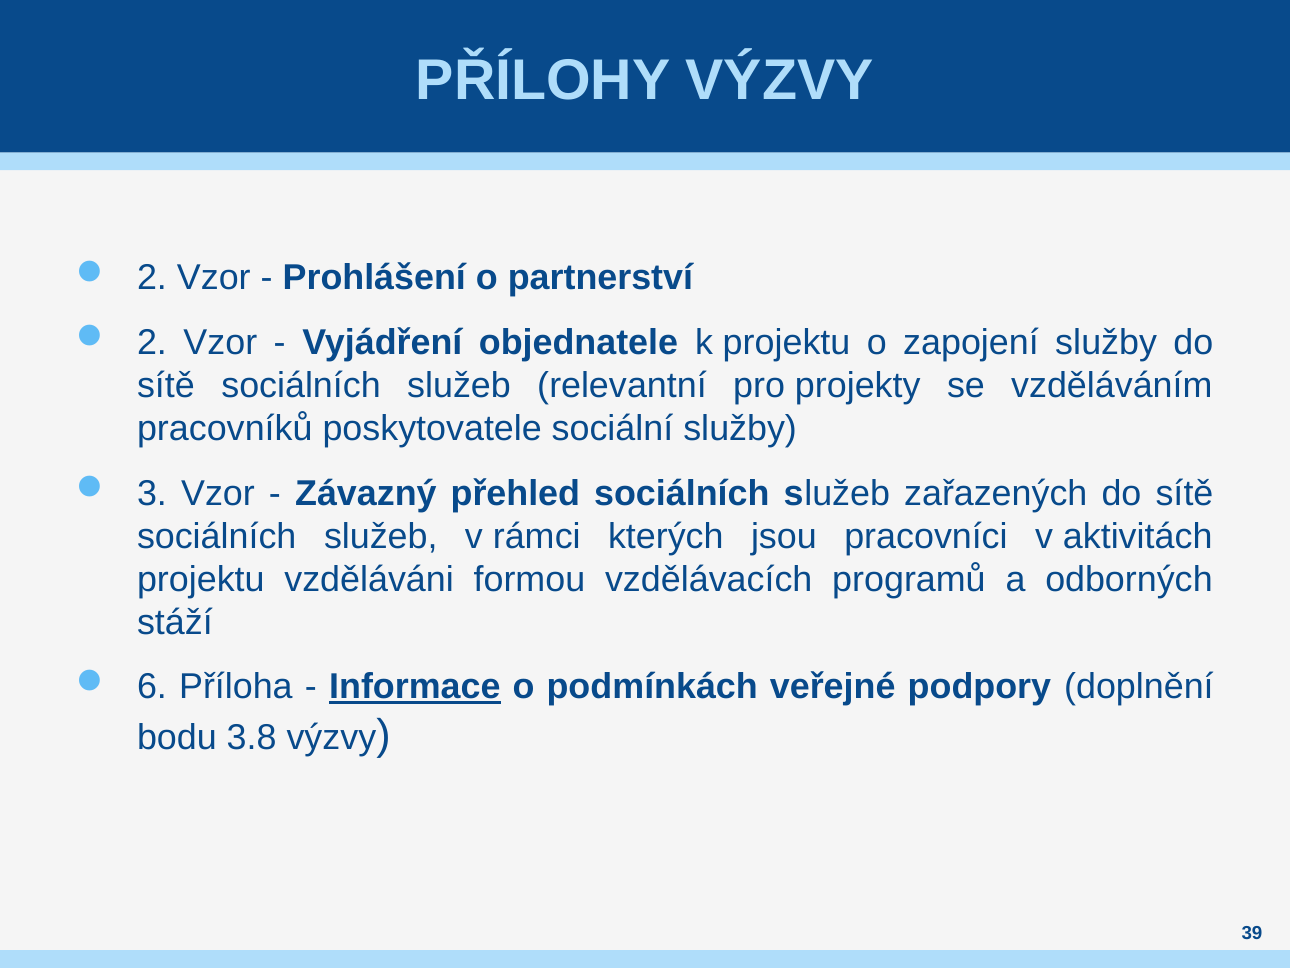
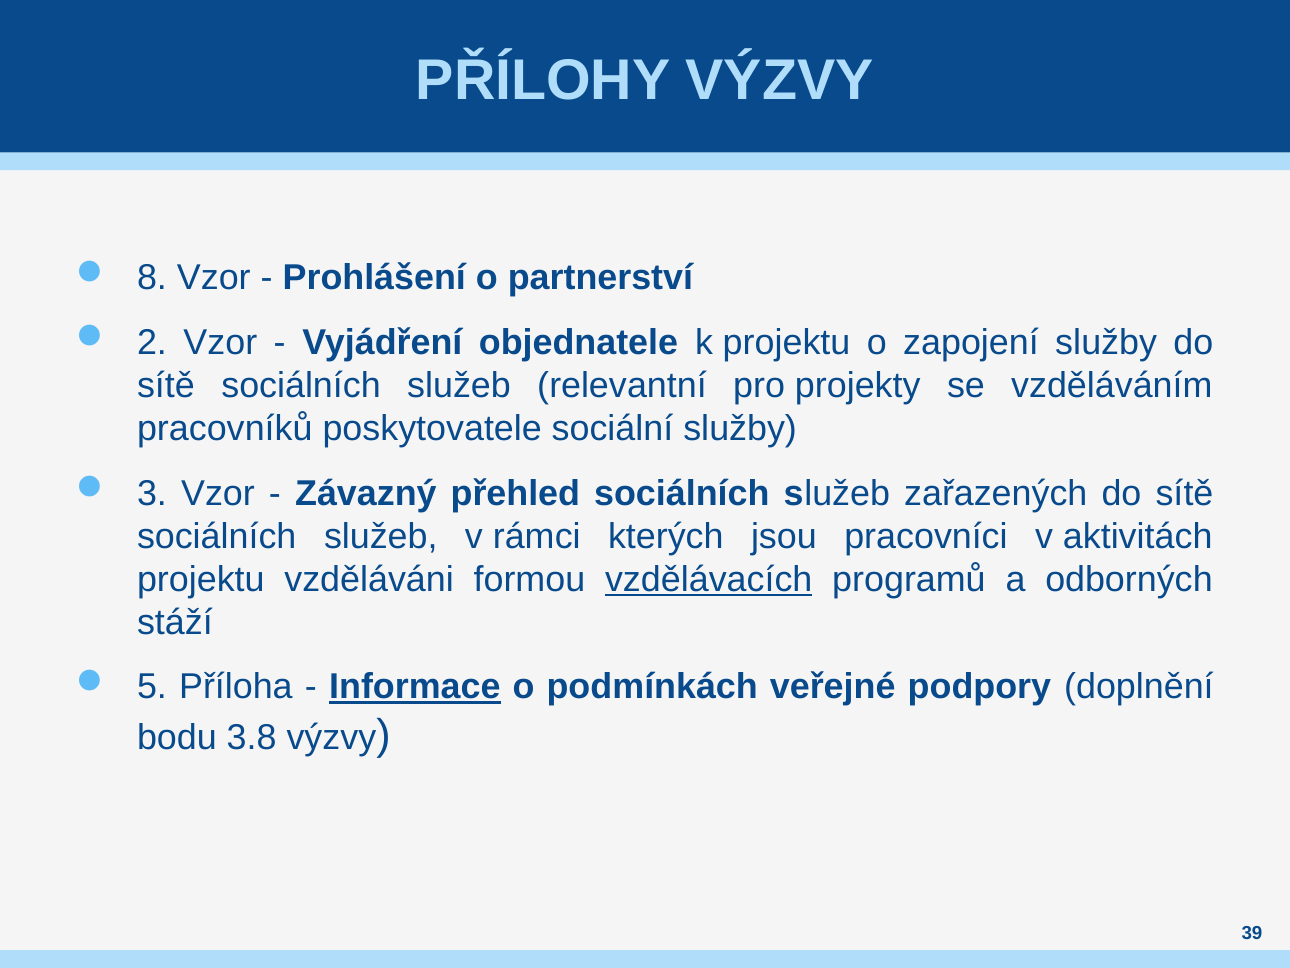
2 at (152, 278): 2 -> 8
vzdělávacích underline: none -> present
6: 6 -> 5
